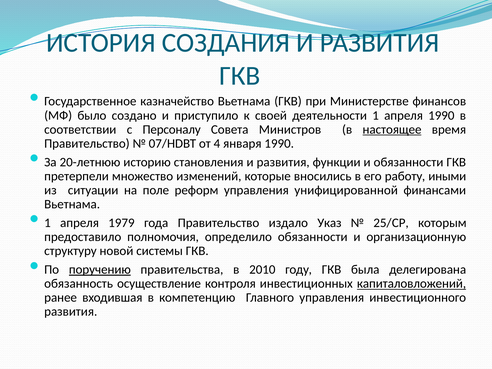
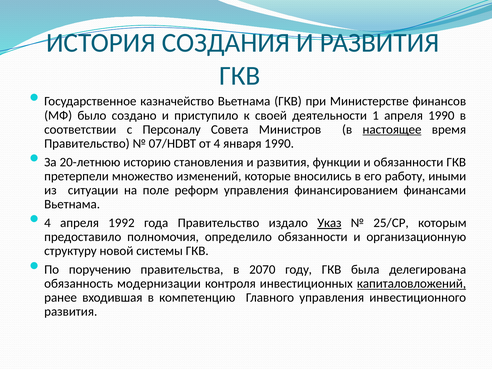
унифицированной: унифицированной -> финансированием
1 at (47, 223): 1 -> 4
1979: 1979 -> 1992
Указ underline: none -> present
поручению underline: present -> none
2010: 2010 -> 2070
осуществление: осуществление -> модернизации
